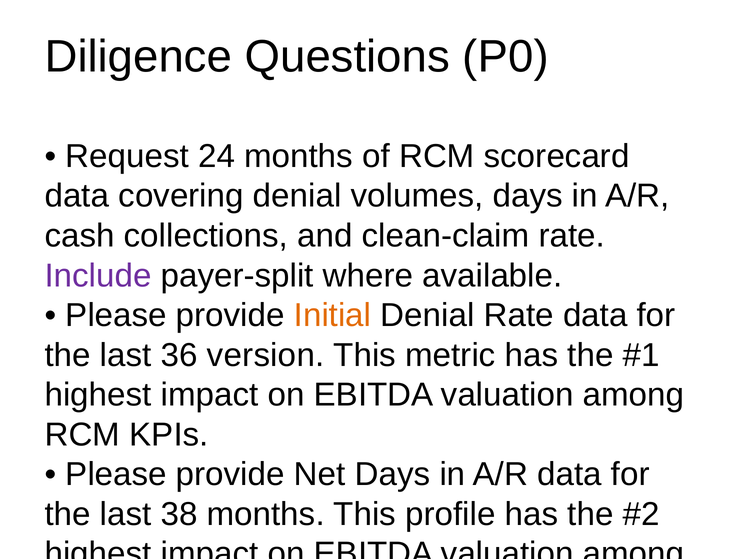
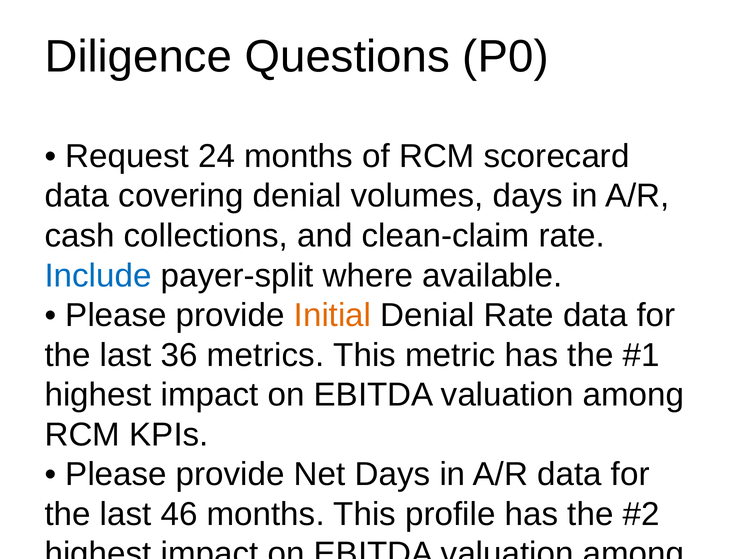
Include colour: purple -> blue
version: version -> metrics
38: 38 -> 46
